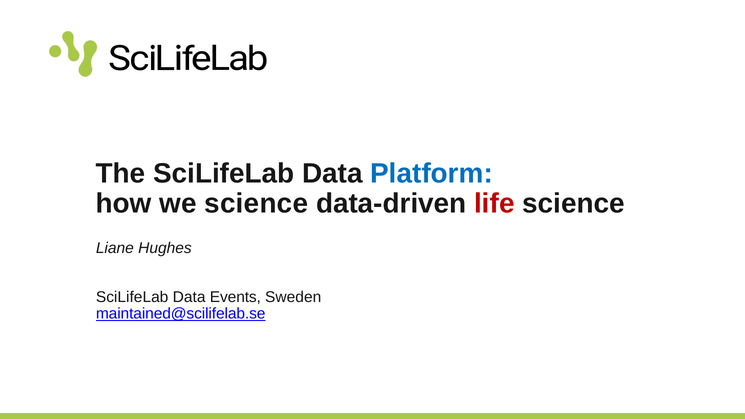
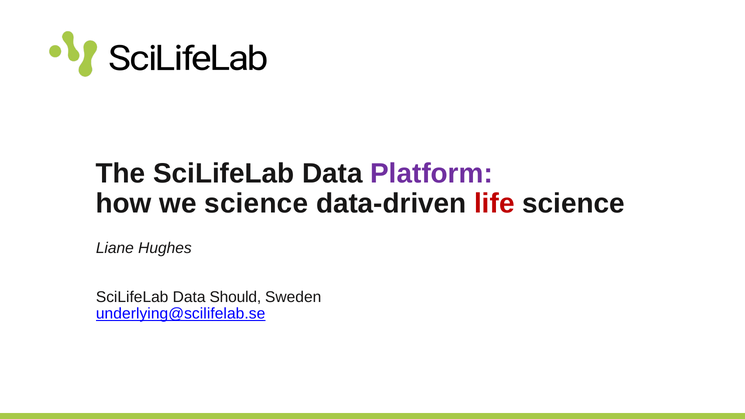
Platform colour: blue -> purple
Events: Events -> Should
maintained@scilifelab.se: maintained@scilifelab.se -> underlying@scilifelab.se
